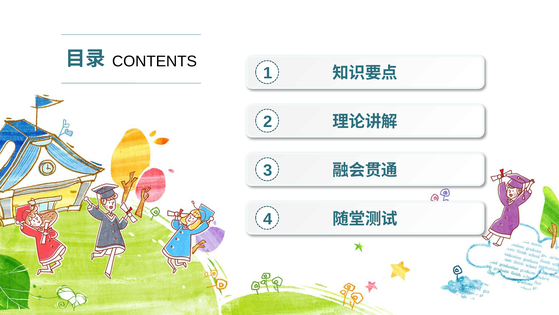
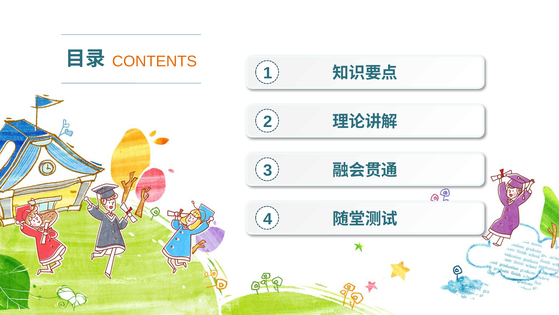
CONTENTS colour: black -> orange
